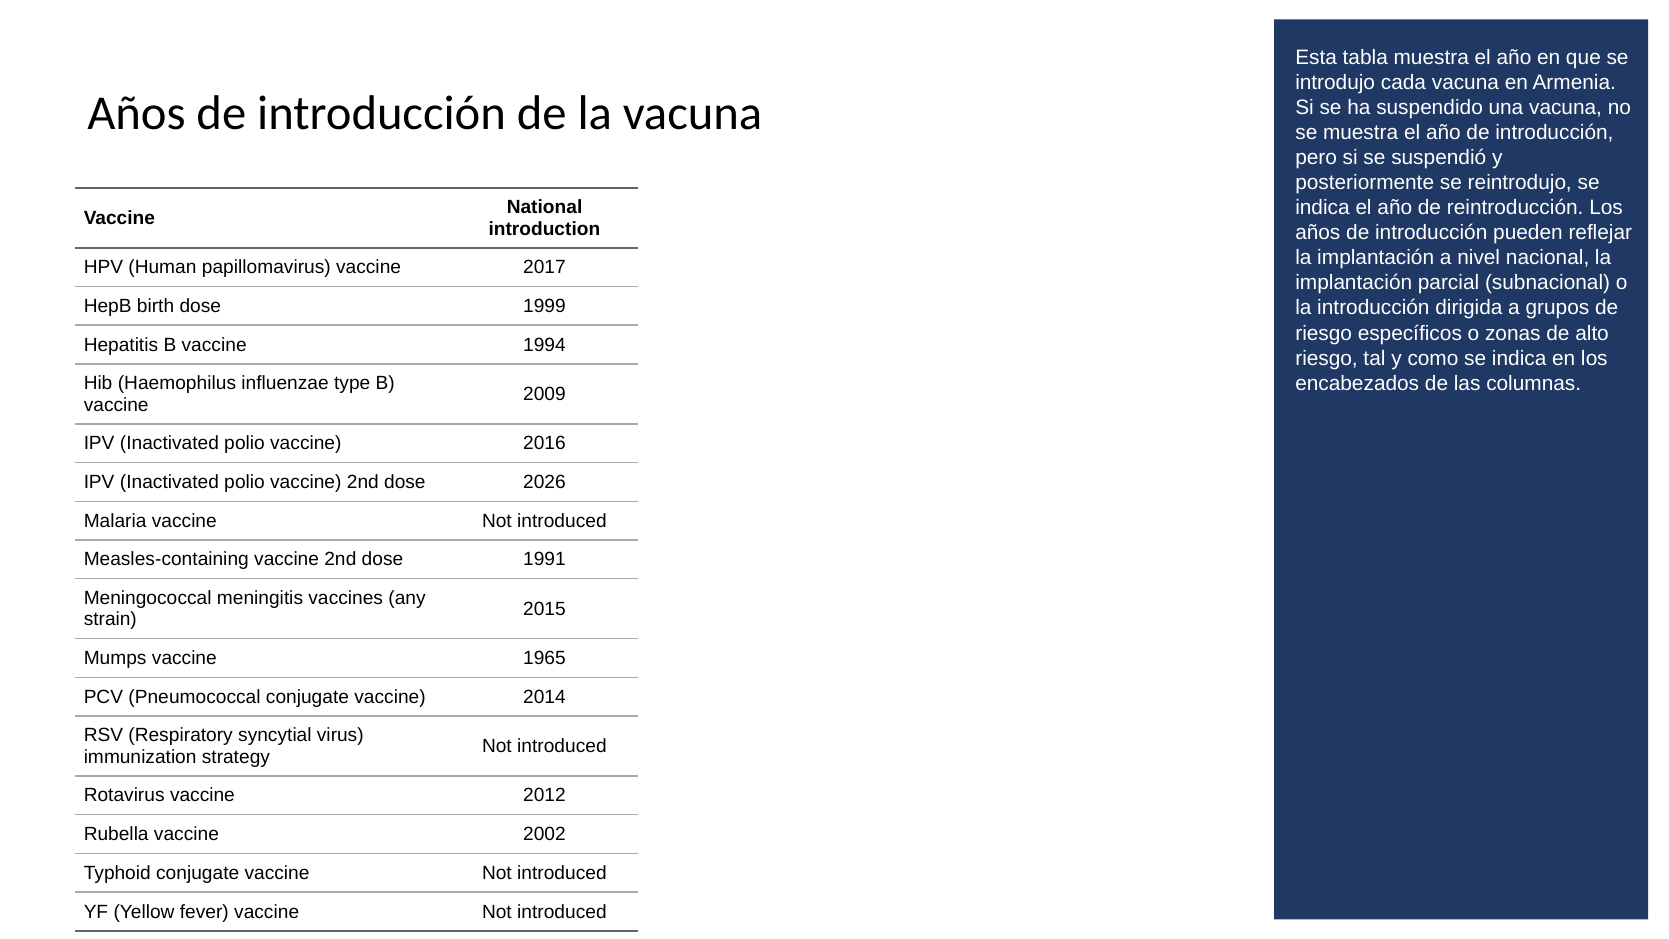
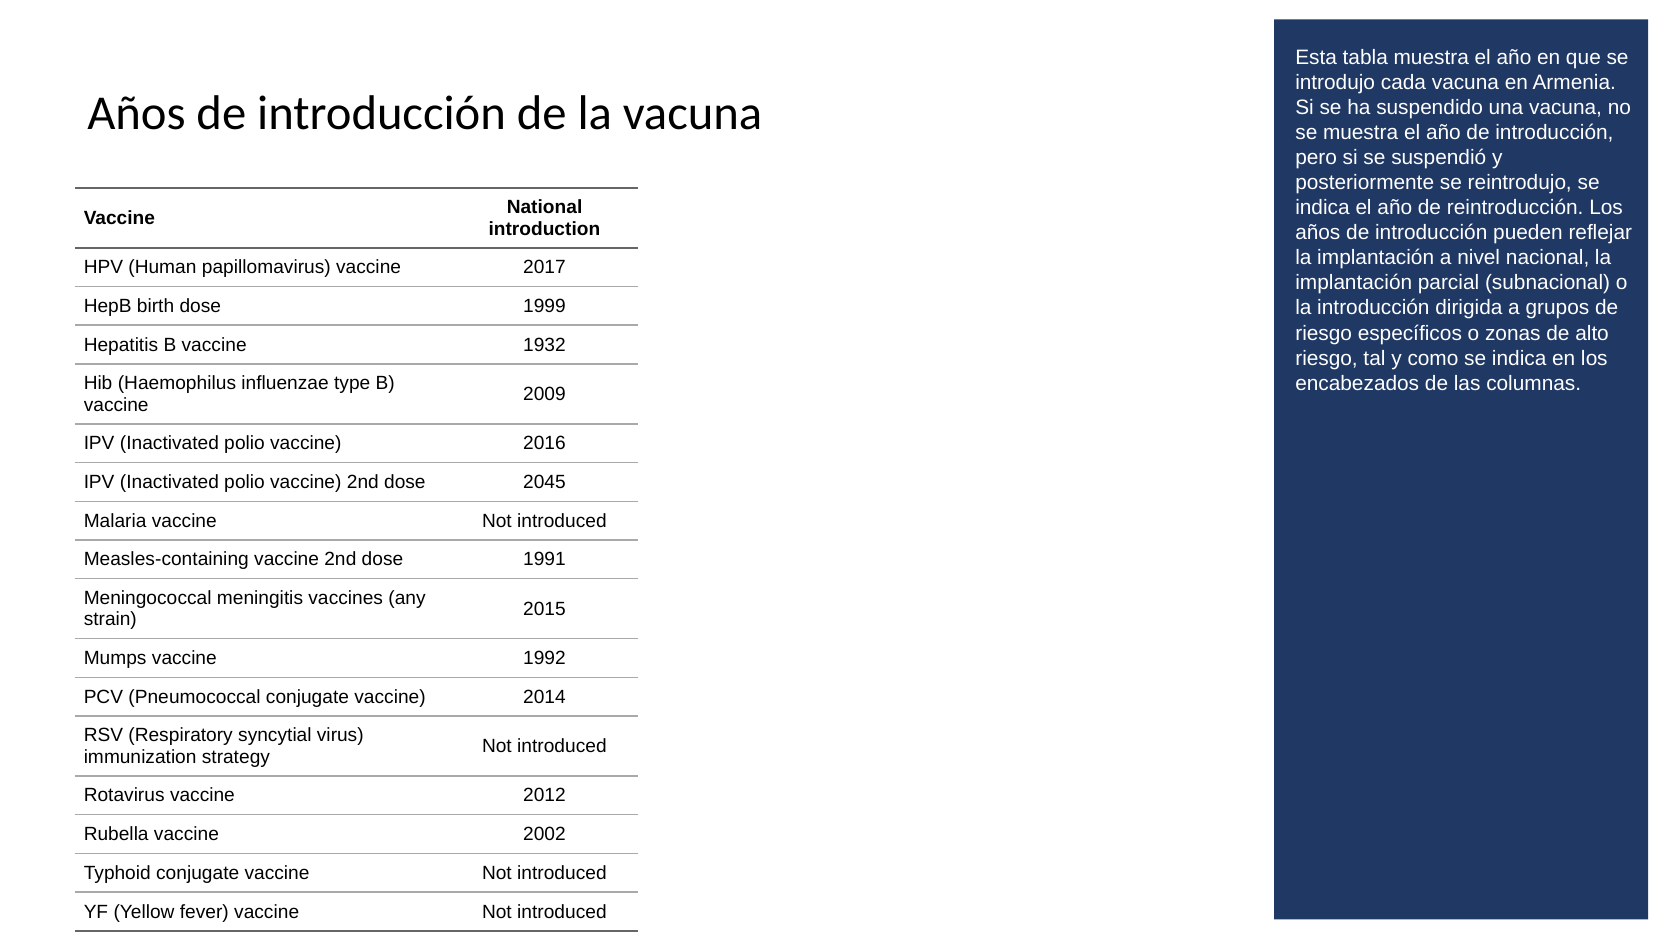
1994: 1994 -> 1932
2026: 2026 -> 2045
1965: 1965 -> 1992
